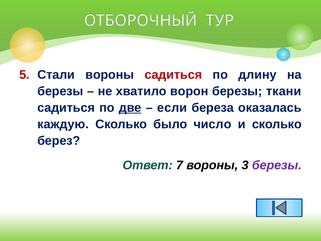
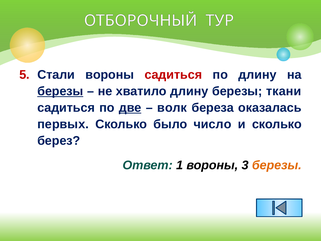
березы at (60, 91) underline: none -> present
хватило ворон: ворон -> длину
если: если -> волк
каждую: каждую -> первых
7: 7 -> 1
березы at (277, 165) colour: purple -> orange
